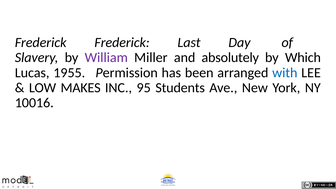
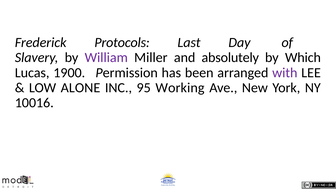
Frederick Frederick: Frederick -> Protocols
1955: 1955 -> 1900
with colour: blue -> purple
MAKES: MAKES -> ALONE
Students: Students -> Working
